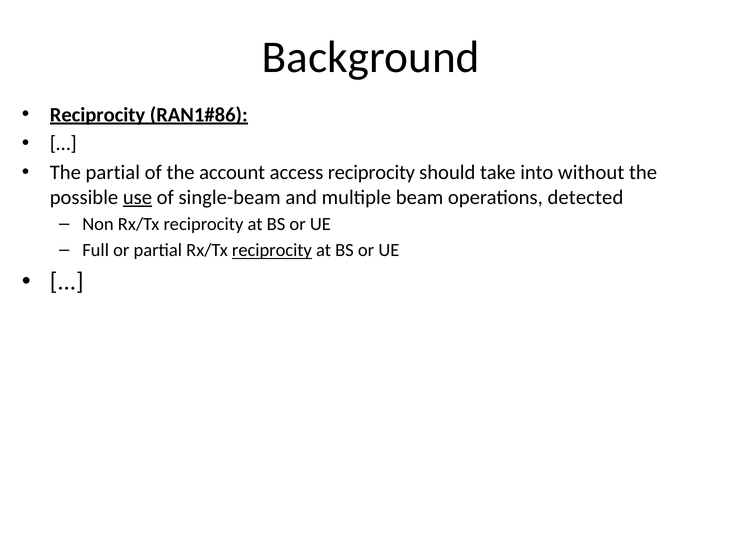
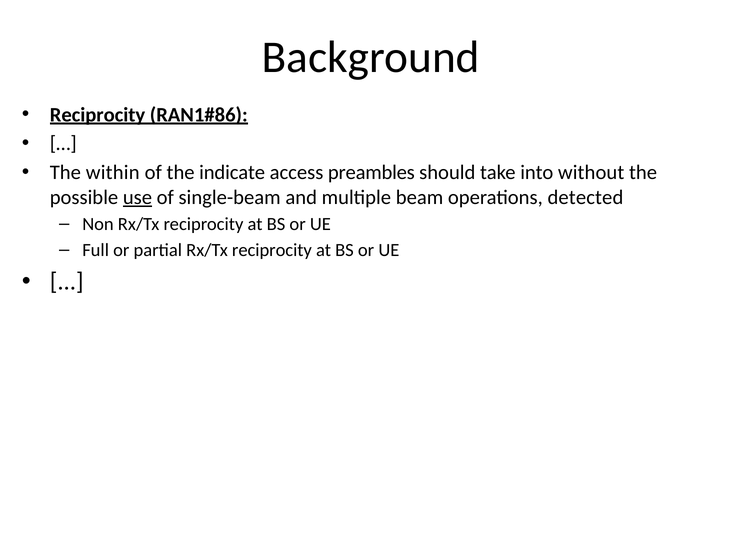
The partial: partial -> within
account: account -> indicate
access reciprocity: reciprocity -> preambles
reciprocity at (272, 250) underline: present -> none
